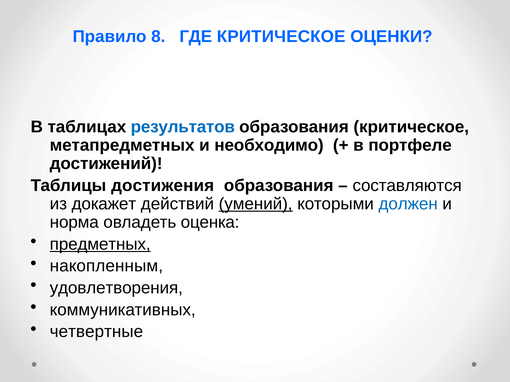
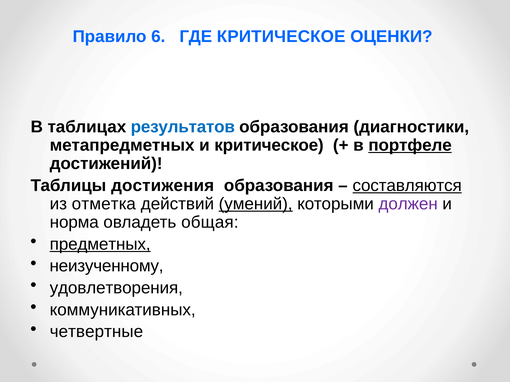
8: 8 -> 6
образования критическое: критическое -> диагностики
и необходимо: необходимо -> критическое
портфеле underline: none -> present
составляются underline: none -> present
докажет: докажет -> отметка
должен colour: blue -> purple
оценка: оценка -> общая
накопленным: накопленным -> неизученному
